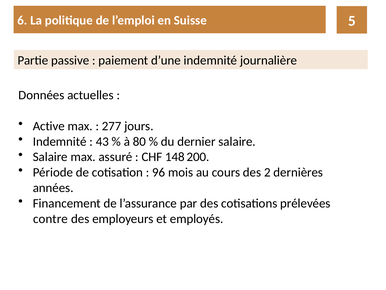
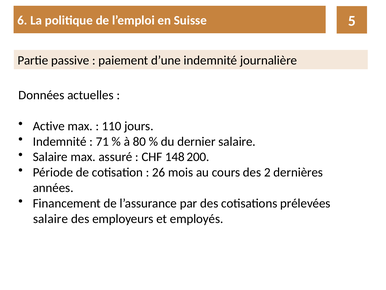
277: 277 -> 110
43: 43 -> 71
96: 96 -> 26
contre at (50, 218): contre -> salaire
